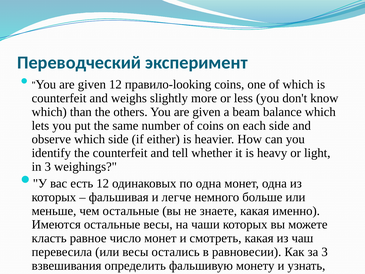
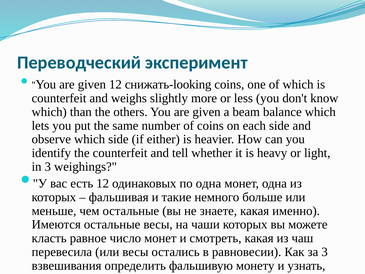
правило-looking: правило-looking -> снижать-looking
и легче: легче -> такие
